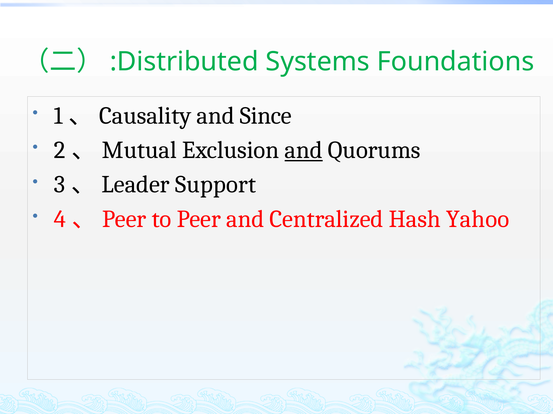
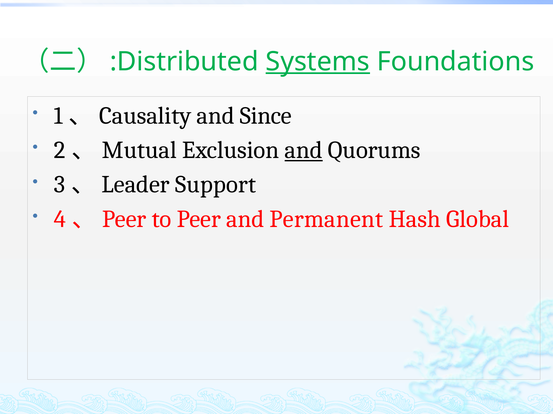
Systems underline: none -> present
Centralized: Centralized -> Permanent
Yahoo: Yahoo -> Global
